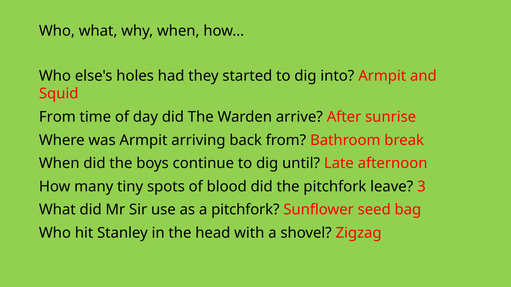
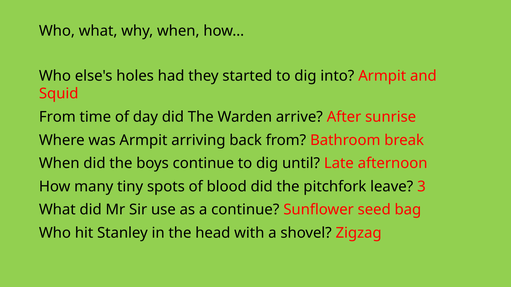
a pitchfork: pitchfork -> continue
